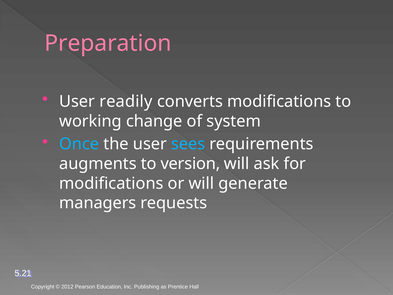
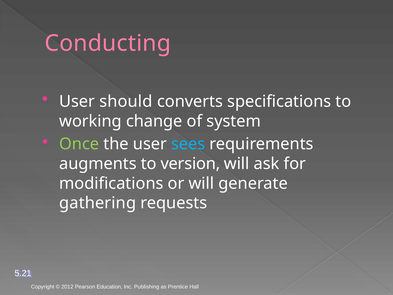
Preparation: Preparation -> Conducting
readily: readily -> should
converts modifications: modifications -> specifications
Once colour: light blue -> light green
managers: managers -> gathering
